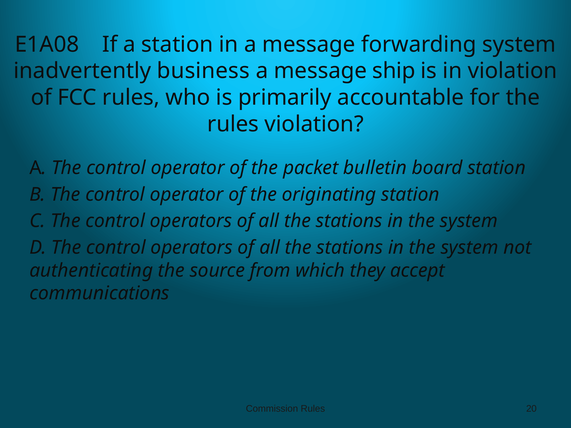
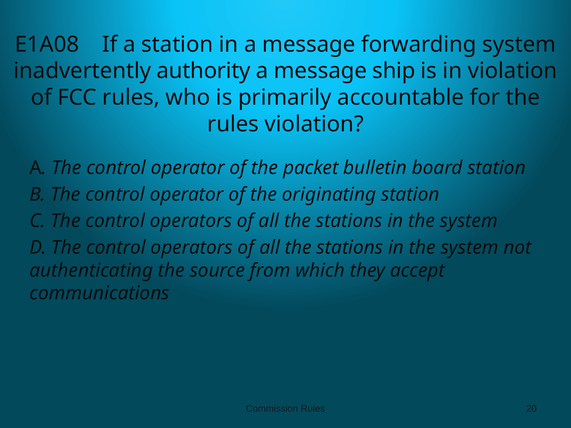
business: business -> authority
